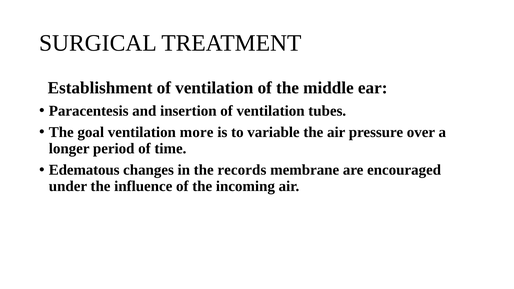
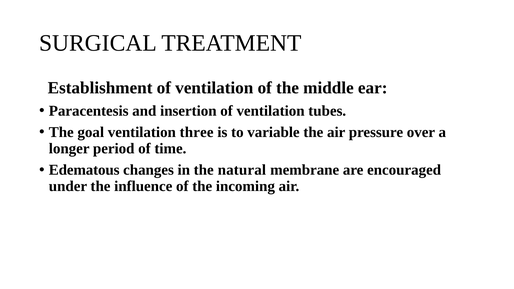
more: more -> three
records: records -> natural
